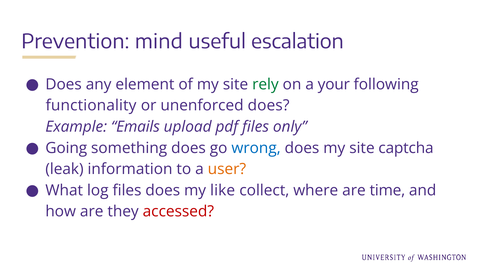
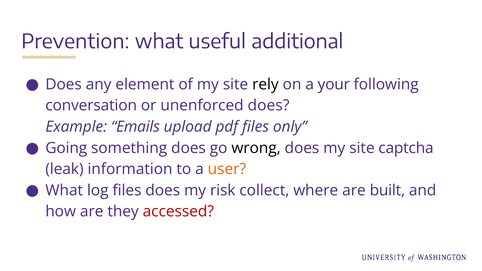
Prevention mind: mind -> what
escalation: escalation -> additional
rely colour: green -> black
functionality: functionality -> conversation
wrong colour: blue -> black
like: like -> risk
time: time -> built
